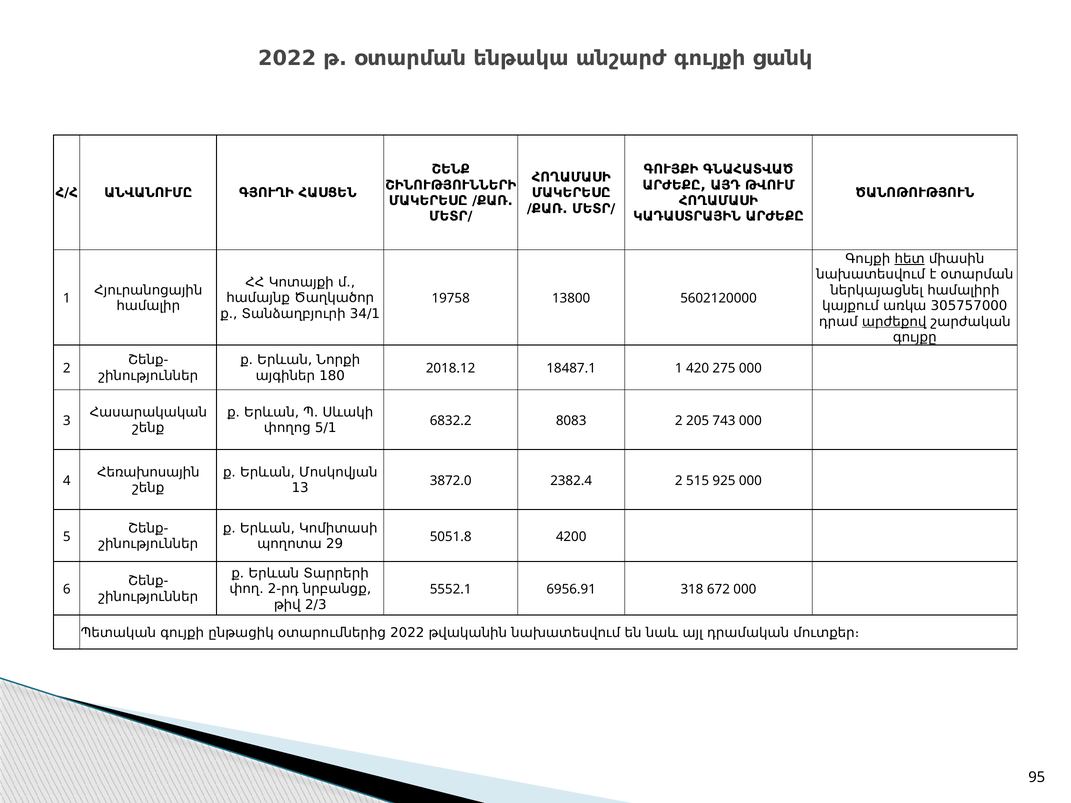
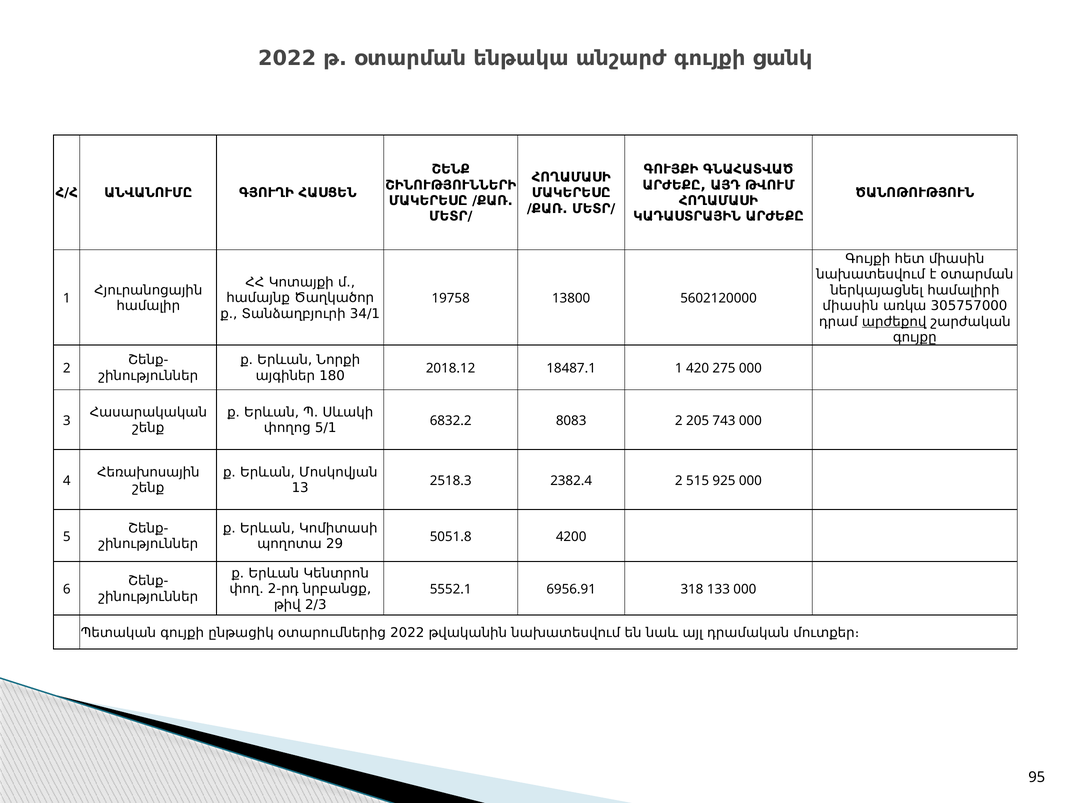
հետ underline: present -> none
կայքում at (851, 306): կայքում -> միասին
3872.0: 3872.0 -> 2518.3
Տարրերի: Տարրերի -> Կենտրոն
672: 672 -> 133
